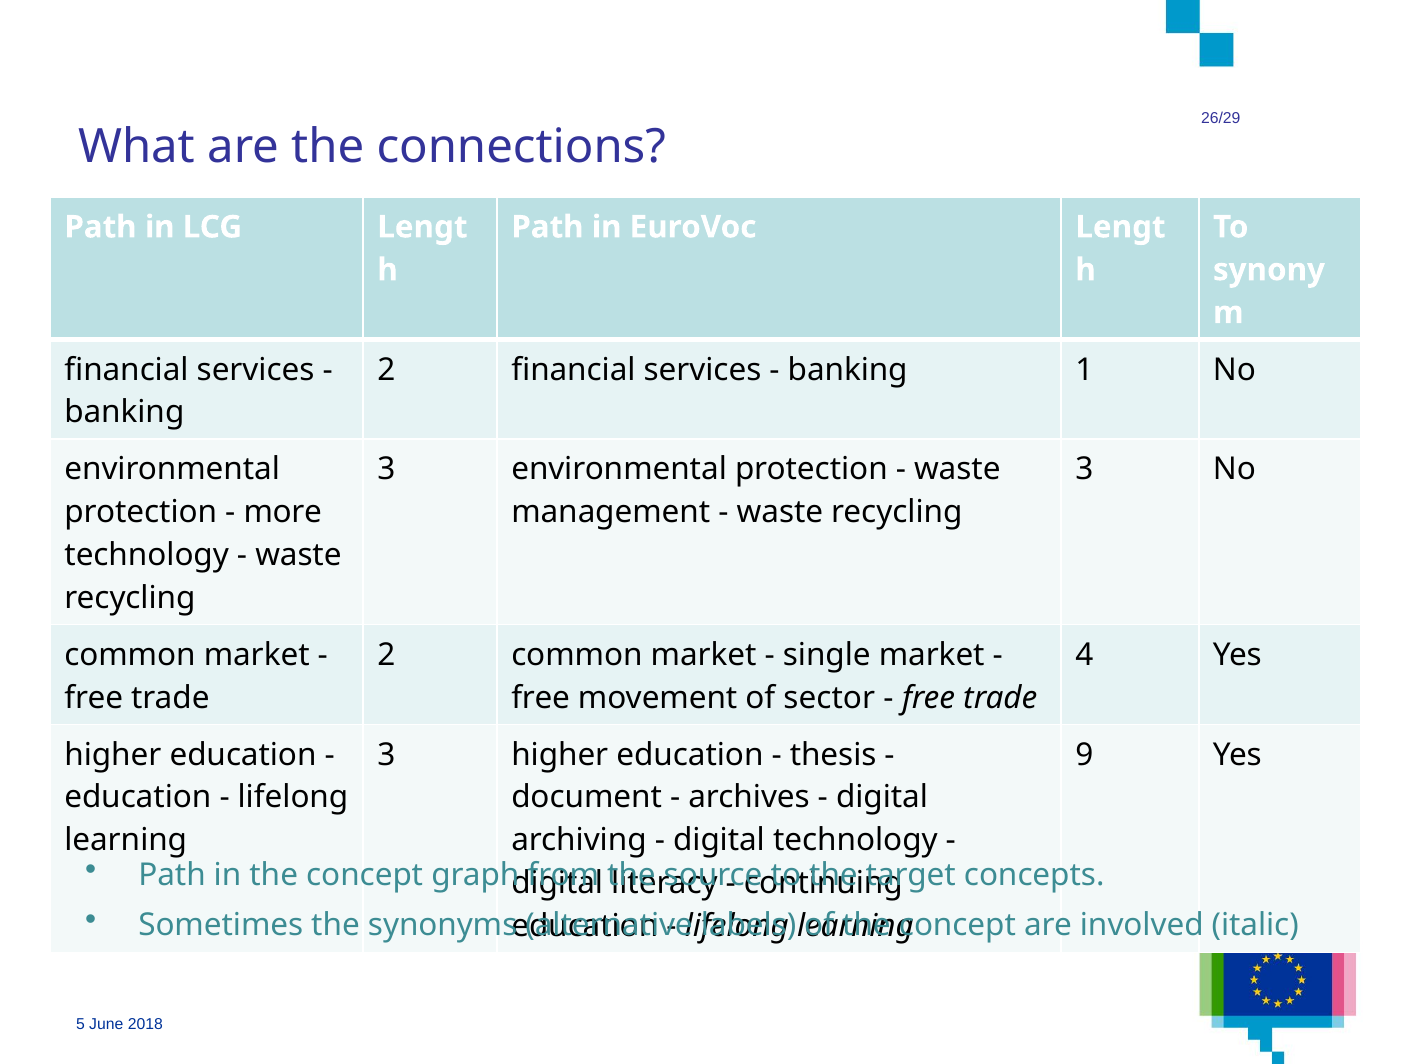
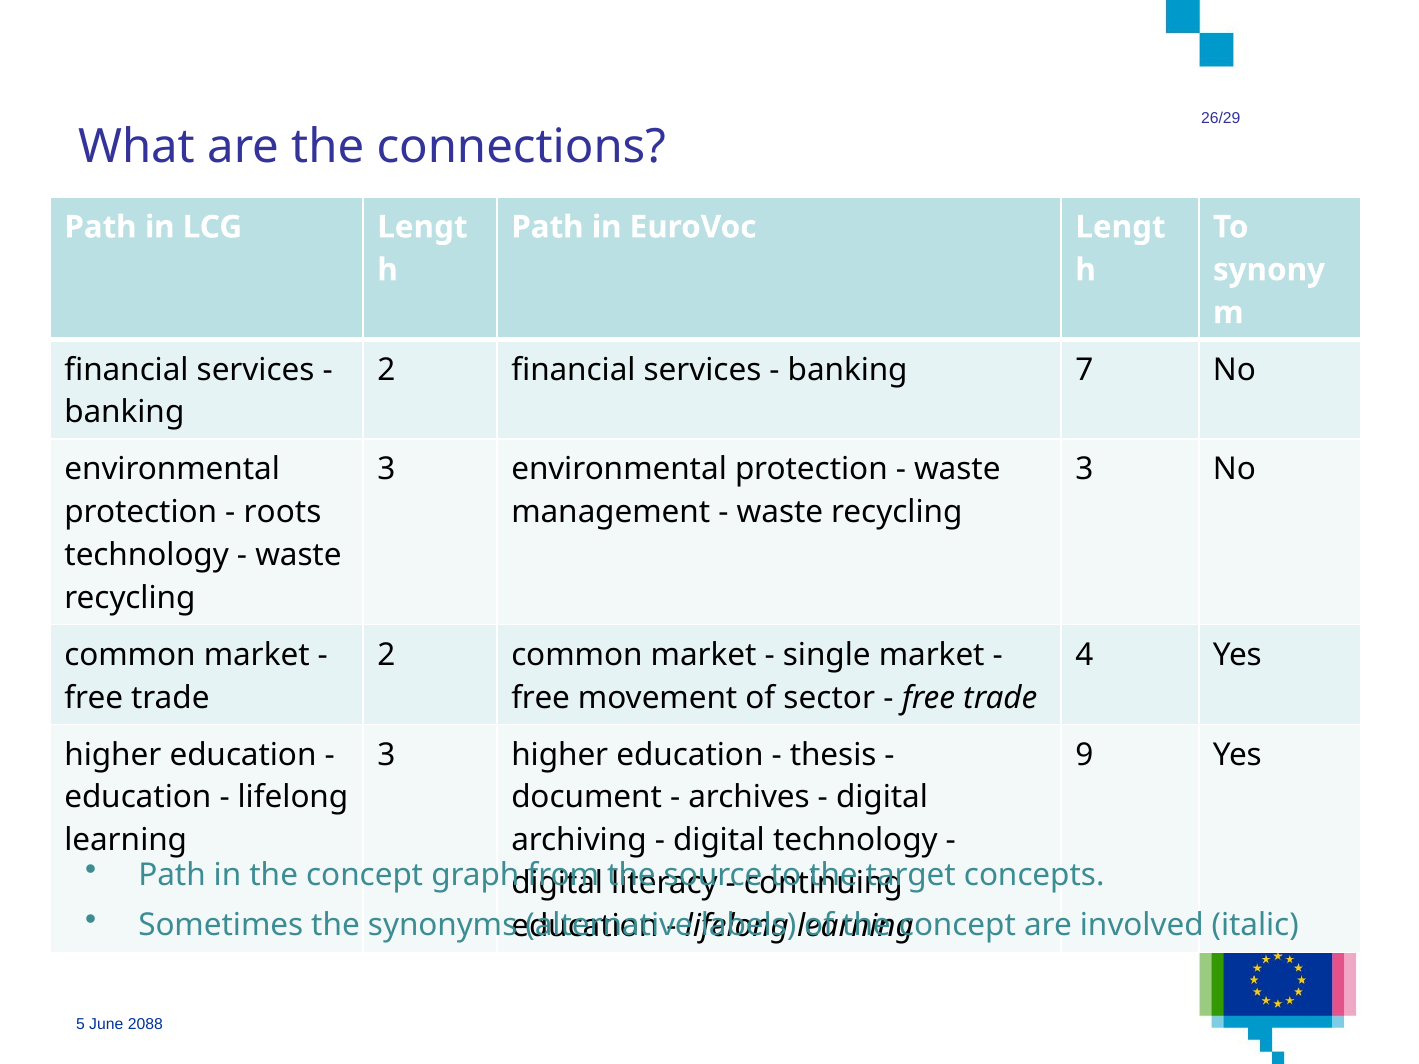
1: 1 -> 7
more: more -> roots
2018: 2018 -> 2088
